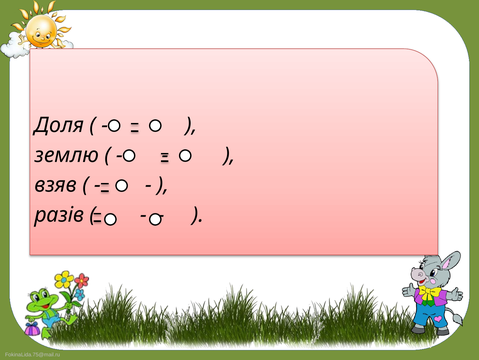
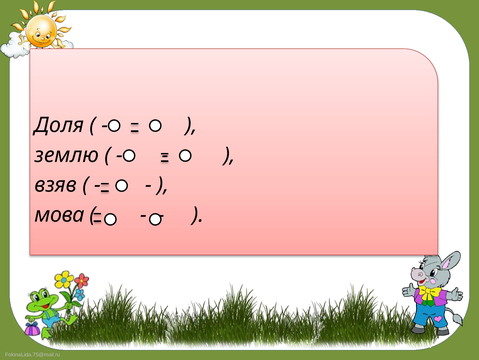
разів: разів -> мова
